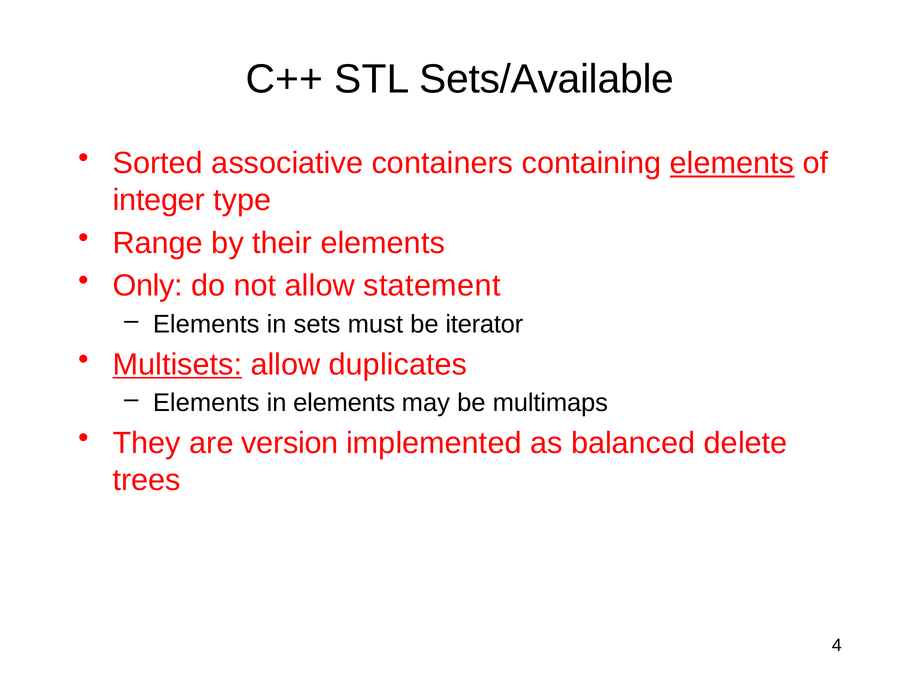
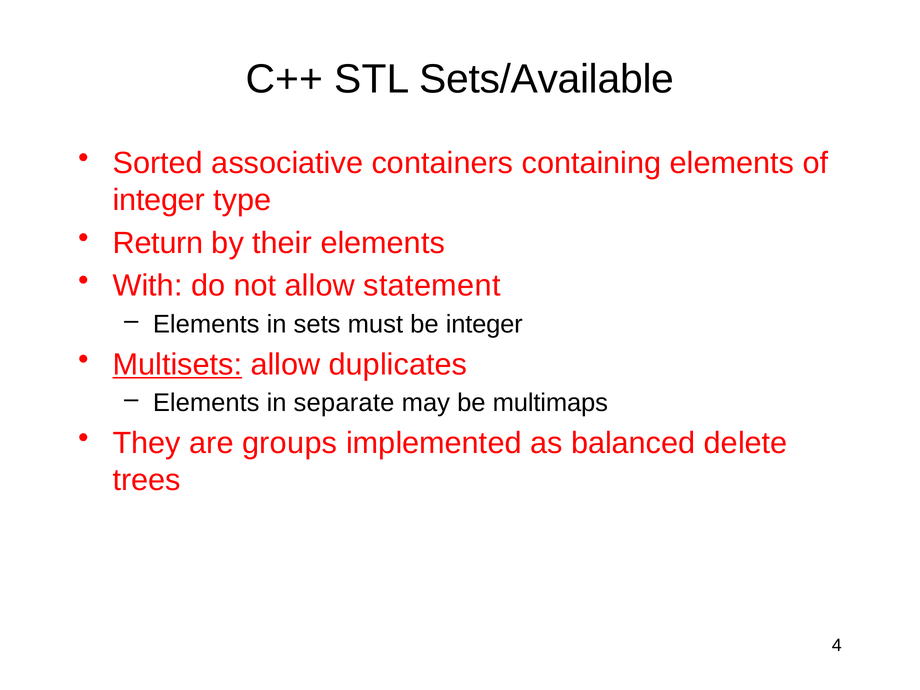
elements at (732, 163) underline: present -> none
Range: Range -> Return
Only: Only -> With
be iterator: iterator -> integer
in elements: elements -> separate
version: version -> groups
